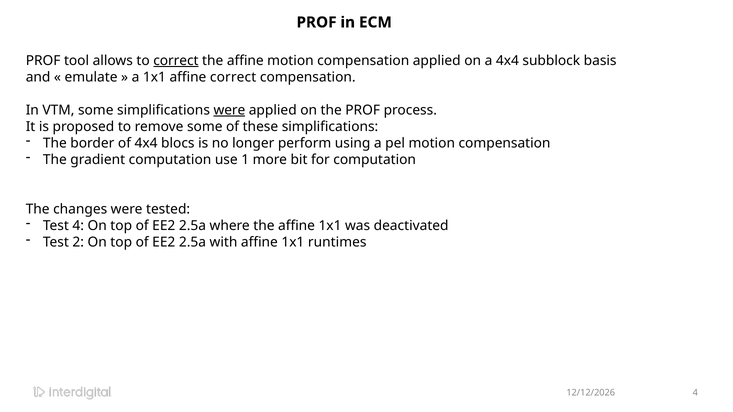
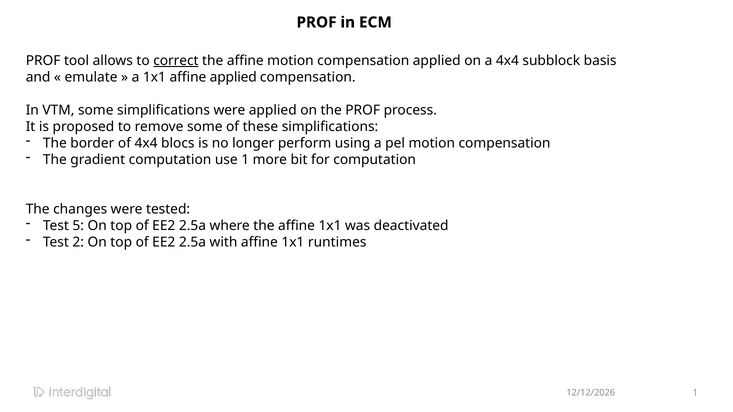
affine correct: correct -> applied
were at (229, 110) underline: present -> none
Test 4: 4 -> 5
4 at (695, 393): 4 -> 1
